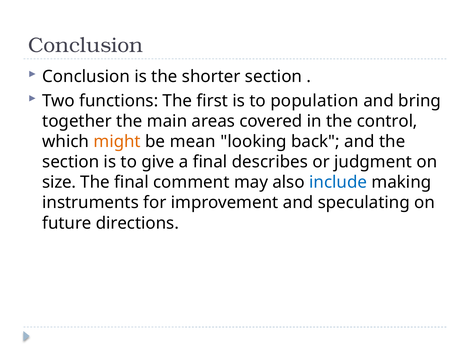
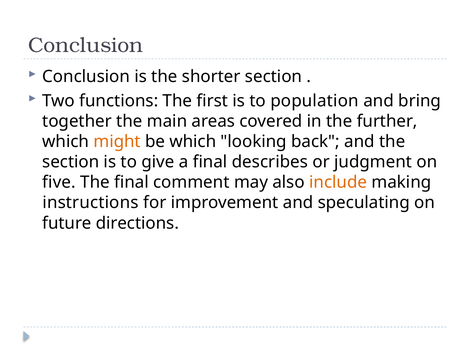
control: control -> further
be mean: mean -> which
size: size -> five
include colour: blue -> orange
instruments: instruments -> instructions
